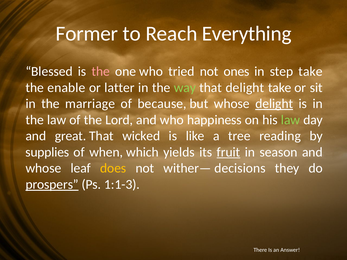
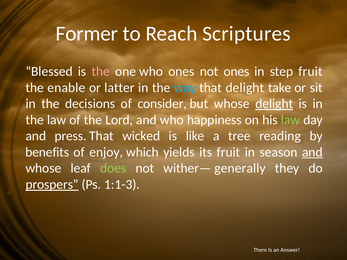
Everything: Everything -> Scriptures
who tried: tried -> ones
step take: take -> fruit
way colour: light green -> light blue
marriage: marriage -> decisions
because: because -> consider
great: great -> press
supplies: supplies -> benefits
when: when -> enjoy
fruit at (228, 152) underline: present -> none
and at (312, 152) underline: none -> present
does colour: yellow -> light green
decisions: decisions -> generally
